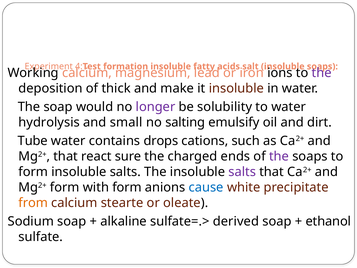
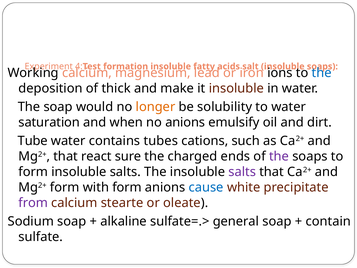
the at (322, 73) colour: purple -> blue
longer colour: purple -> orange
hydrolysis: hydrolysis -> saturation
small: small -> when
no salting: salting -> anions
drops: drops -> tubes
from colour: orange -> purple
derived: derived -> general
ethanol: ethanol -> contain
